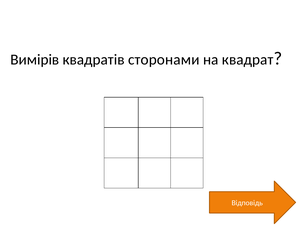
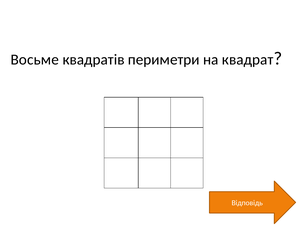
Вимірів: Вимірів -> Восьме
сторонами: сторонами -> периметри
